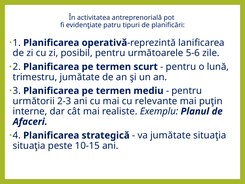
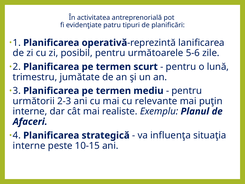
va jumătate: jumătate -> influenţa
situaţia at (29, 146): situaţia -> interne
